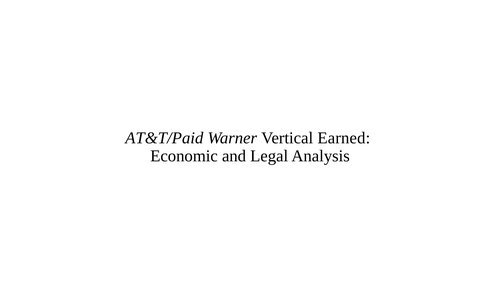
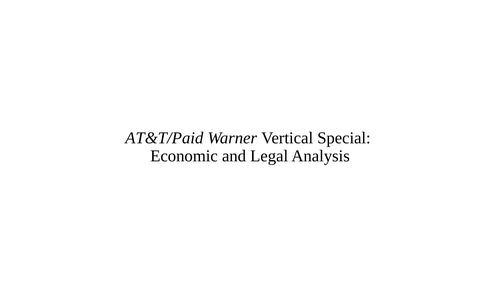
Earned: Earned -> Special
